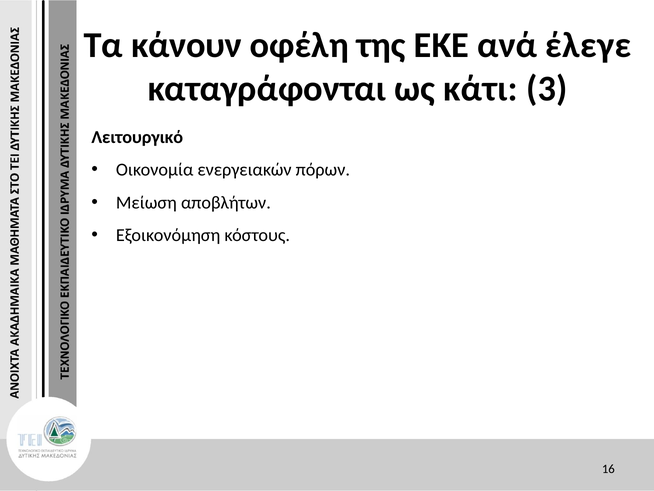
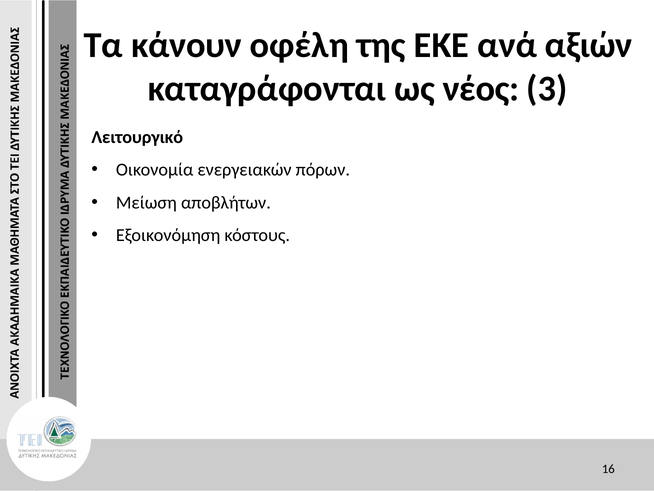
έλεγε: έλεγε -> αξιών
κάτι: κάτι -> νέος
